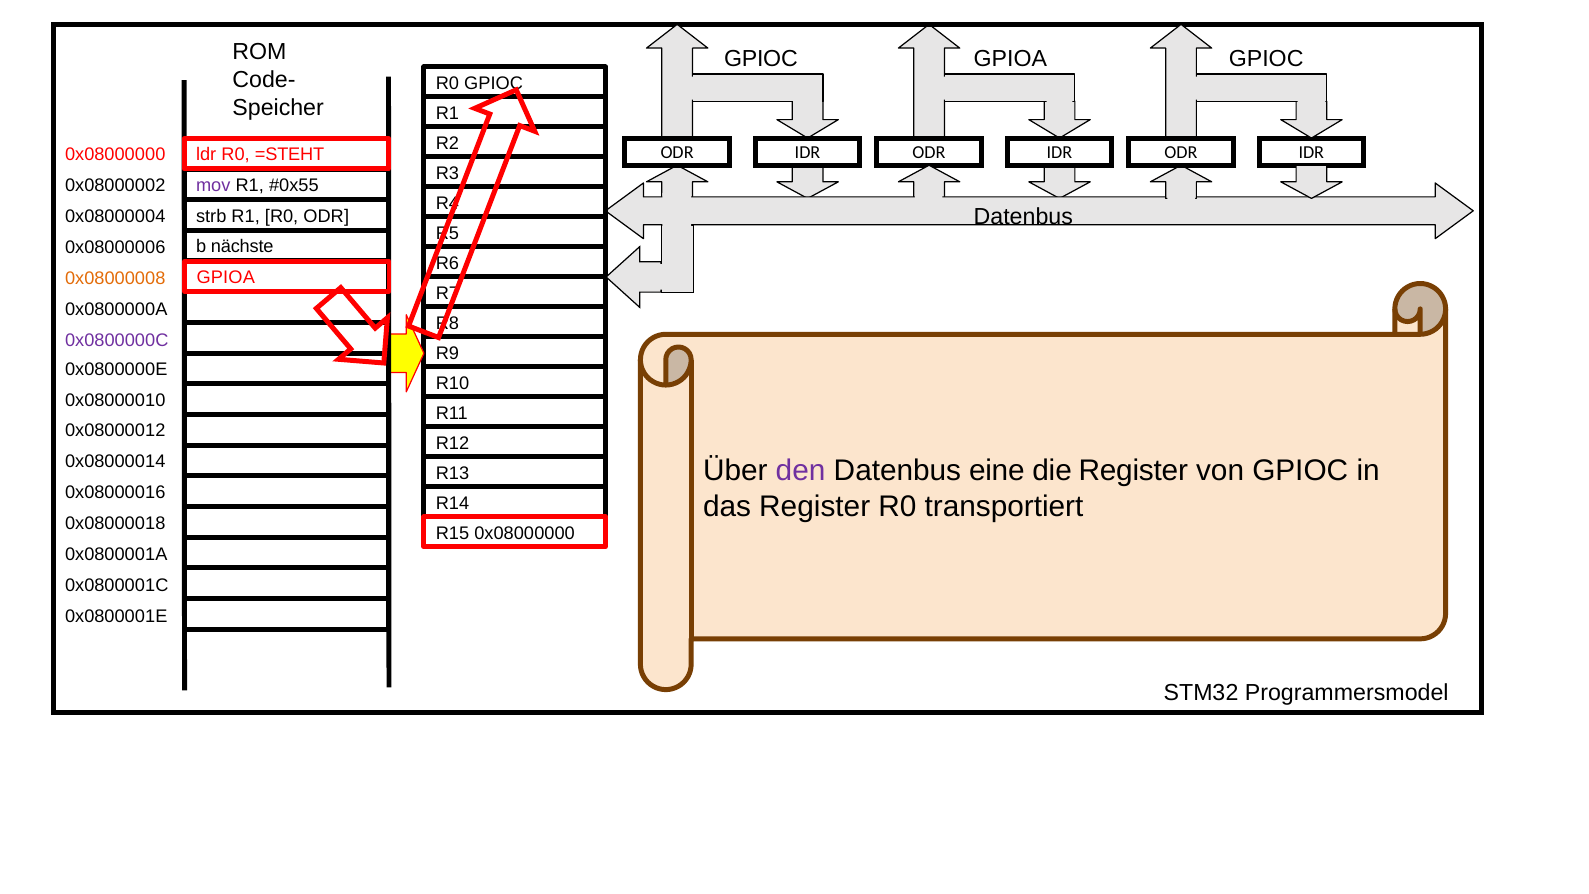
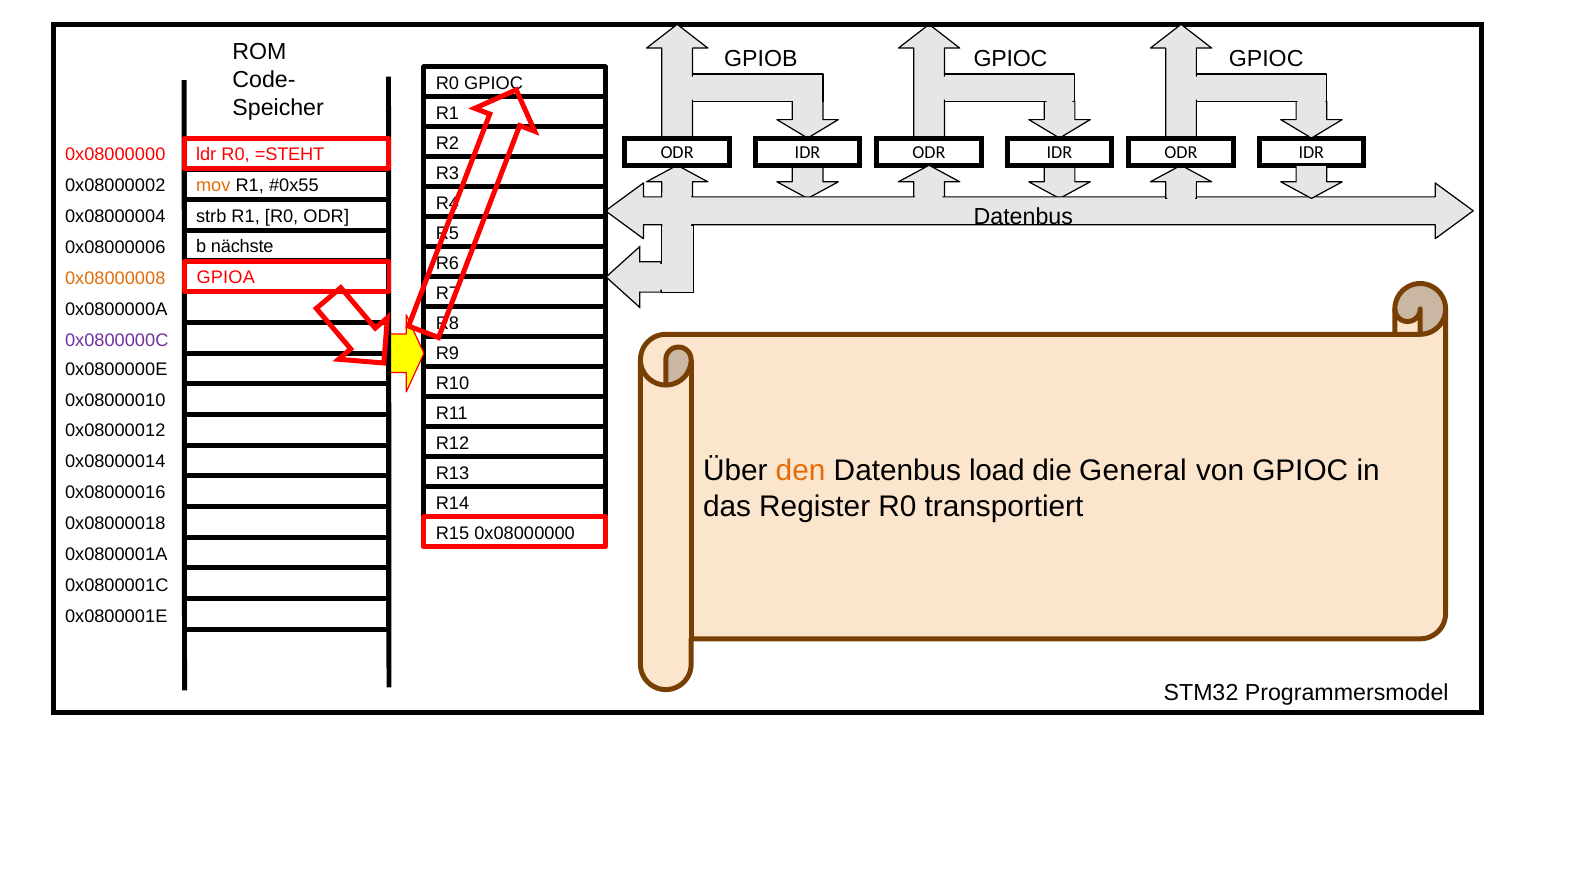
GPIOC at (761, 59): GPIOC -> GPIOB
GPIOA at (1010, 59): GPIOA -> GPIOC
mov colour: purple -> orange
den colour: purple -> orange
eine: eine -> load
die Register: Register -> General
